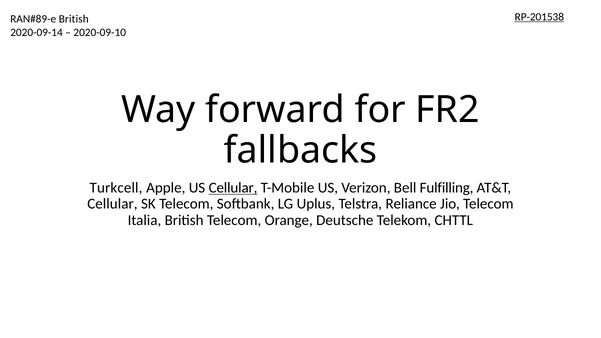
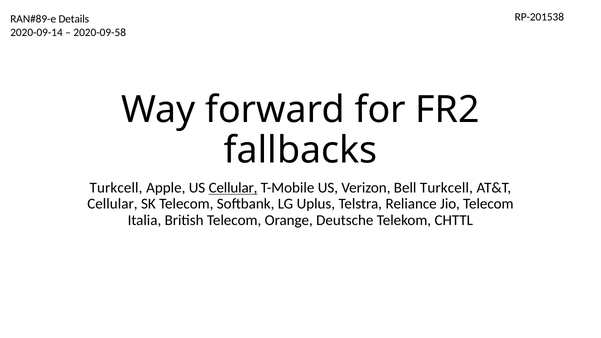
RP-201538 underline: present -> none
British at (74, 19): British -> Details
2020-09-10: 2020-09-10 -> 2020-09-58
Bell Fulfilling: Fulfilling -> Turkcell
